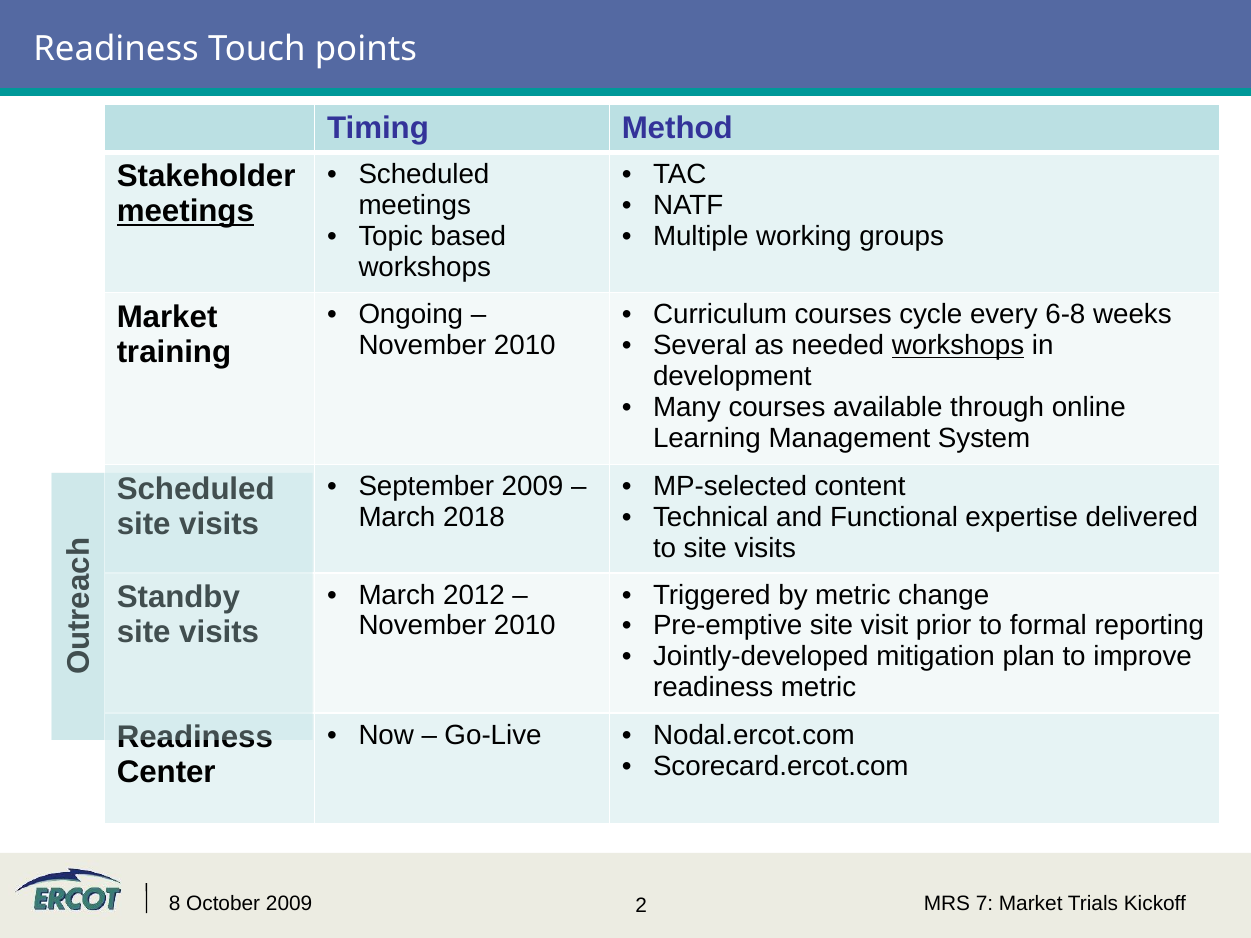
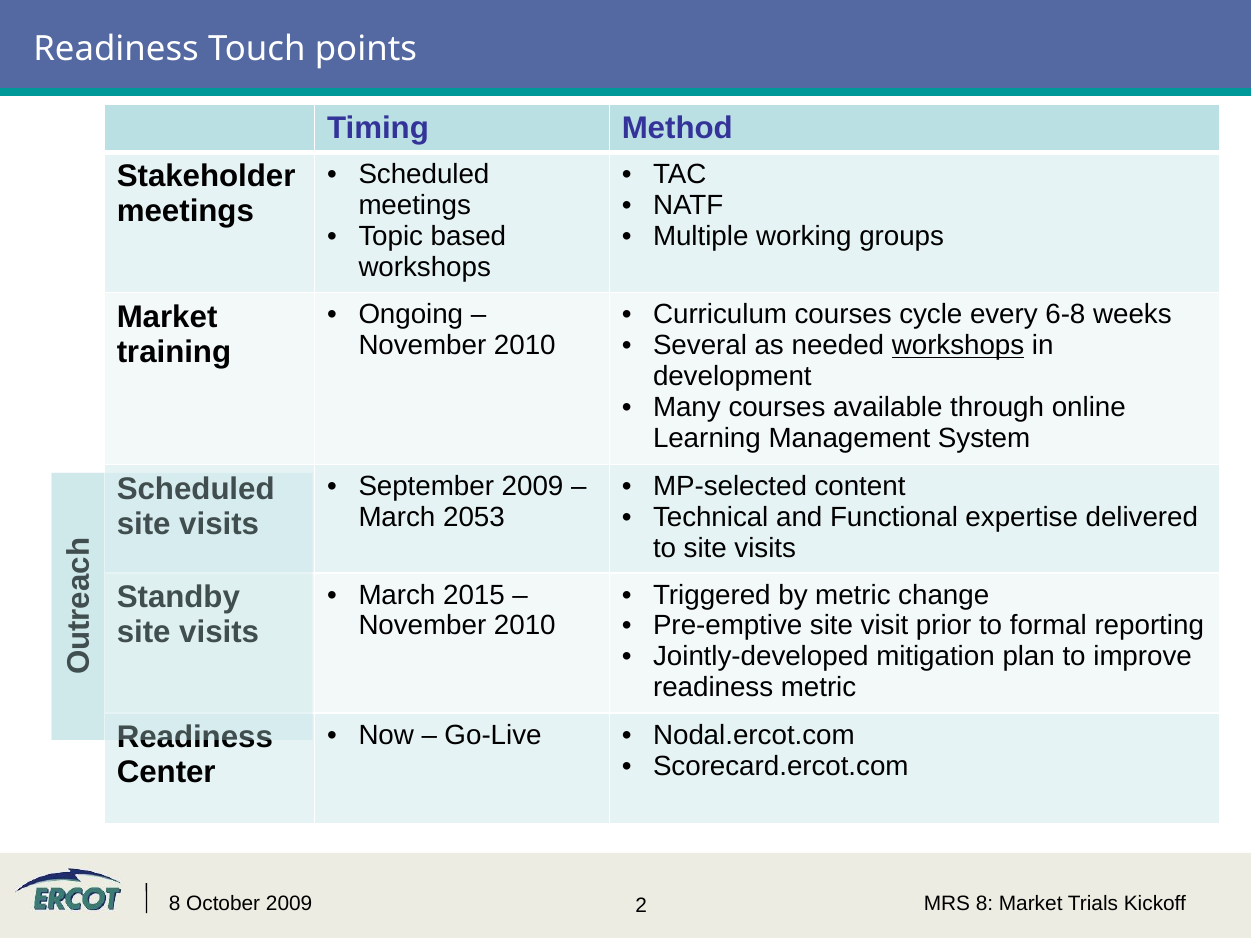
meetings at (185, 212) underline: present -> none
2018: 2018 -> 2053
2012: 2012 -> 2015
MRS 7: 7 -> 8
